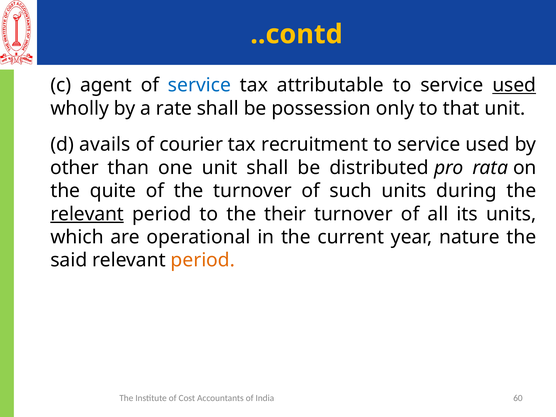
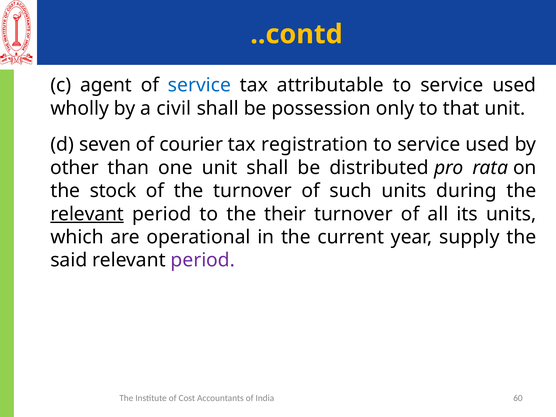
used at (514, 85) underline: present -> none
rate: rate -> civil
avails: avails -> seven
recruitment: recruitment -> registration
quite: quite -> stock
nature: nature -> supply
period at (203, 260) colour: orange -> purple
